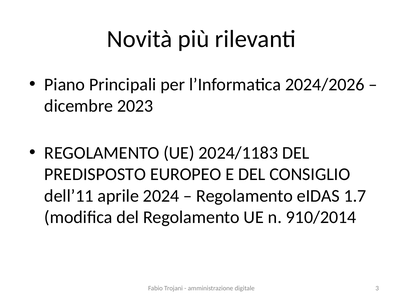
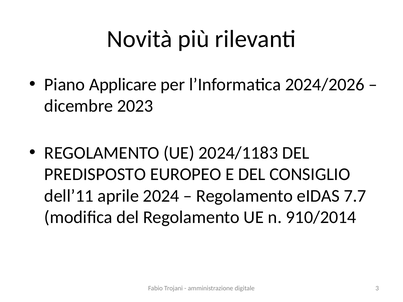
Principali: Principali -> Applicare
1.7: 1.7 -> 7.7
